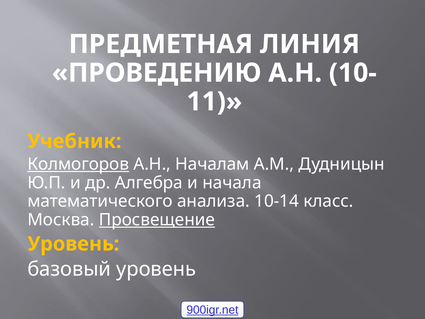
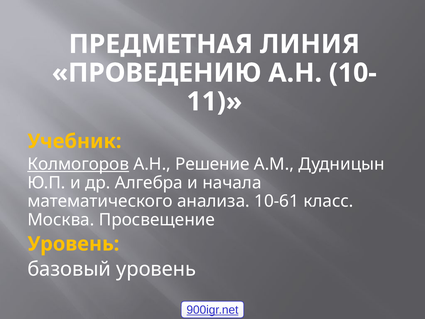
Началам: Началам -> Решение
10-14: 10-14 -> 10-61
Просвещение underline: present -> none
